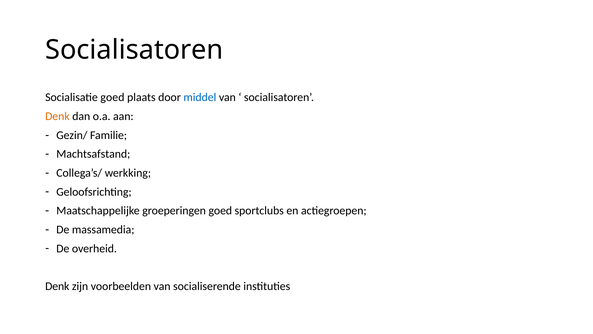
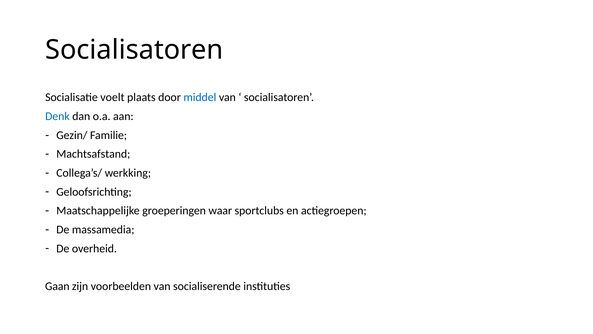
Socialisatie goed: goed -> voelt
Denk at (57, 116) colour: orange -> blue
groeperingen goed: goed -> waar
Denk at (57, 286): Denk -> Gaan
